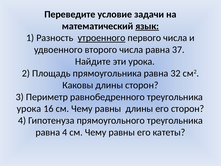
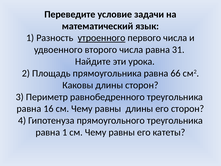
язык underline: present -> none
37: 37 -> 31
32: 32 -> 66
урока at (29, 109): урока -> равна
равна 4: 4 -> 1
